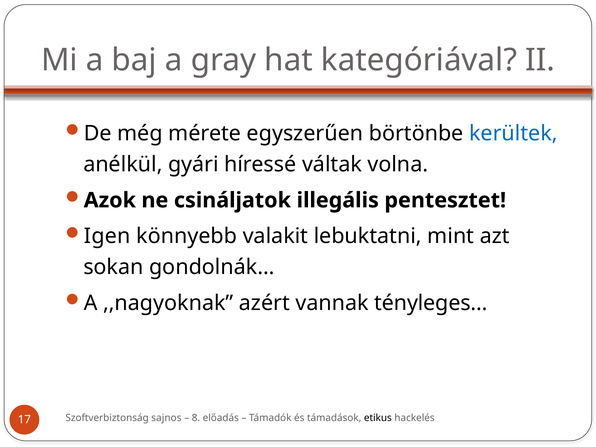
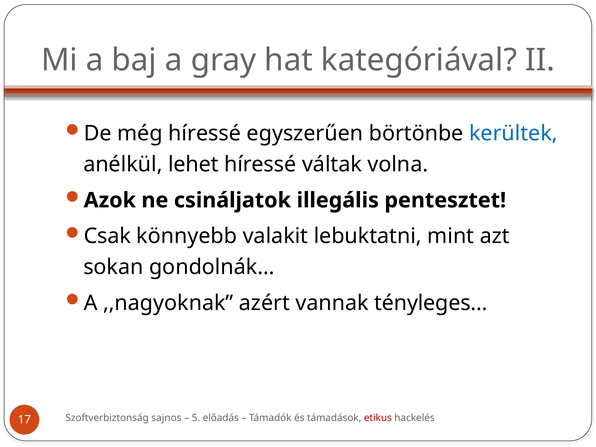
még mérete: mérete -> híressé
gyári: gyári -> lehet
Igen: Igen -> Csak
8: 8 -> 5
etikus colour: black -> red
